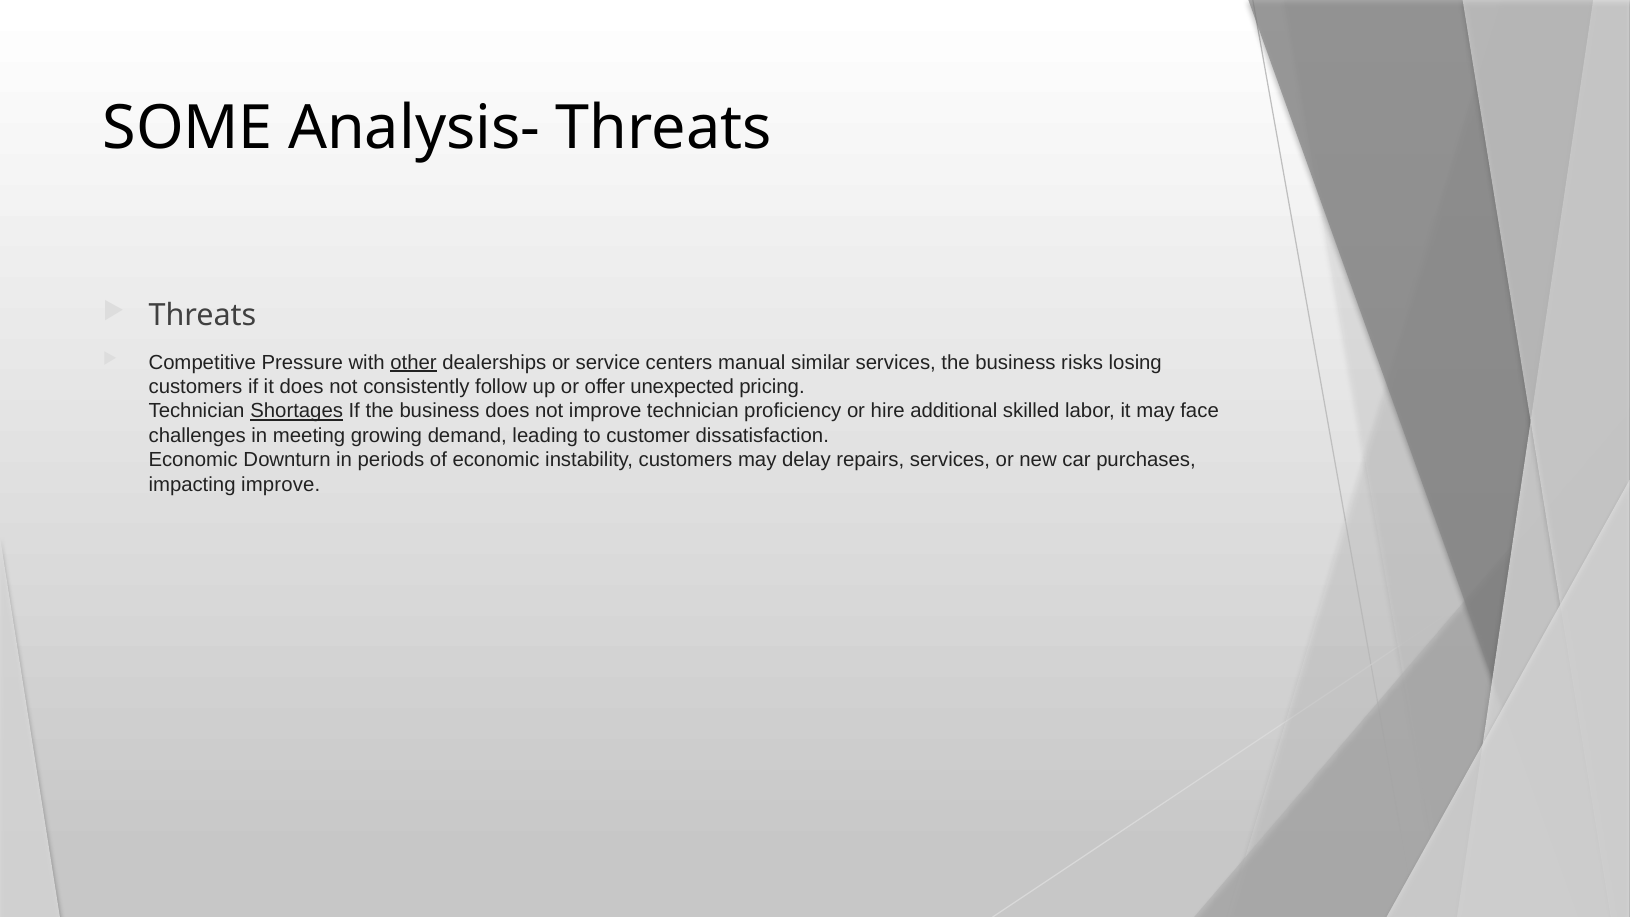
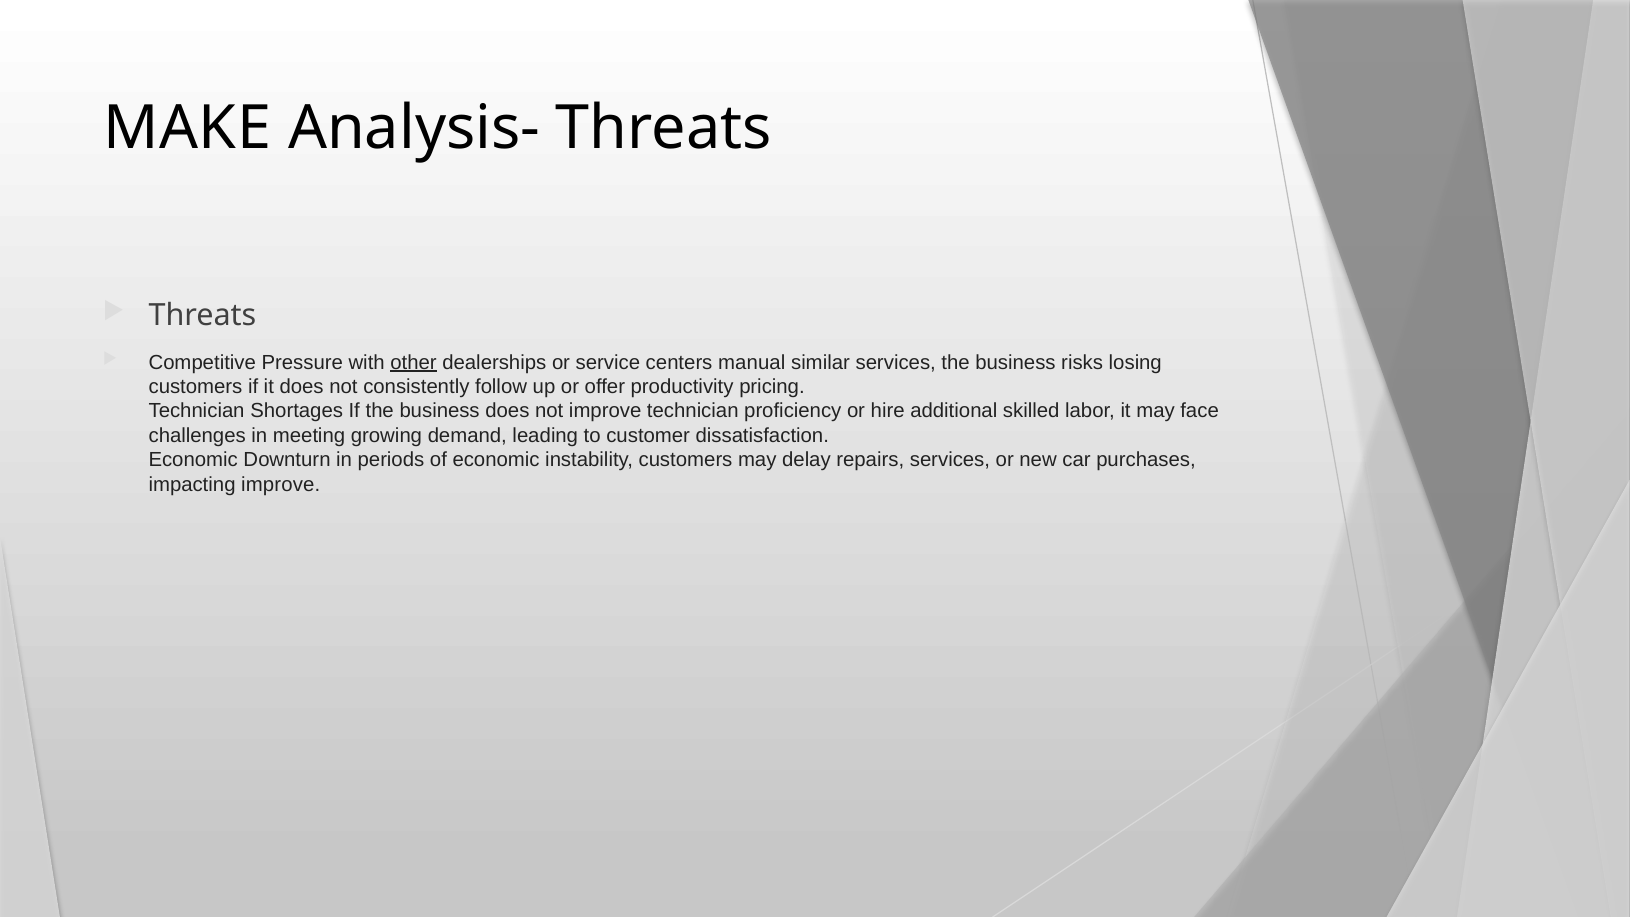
SOME: SOME -> MAKE
unexpected: unexpected -> productivity
Shortages underline: present -> none
